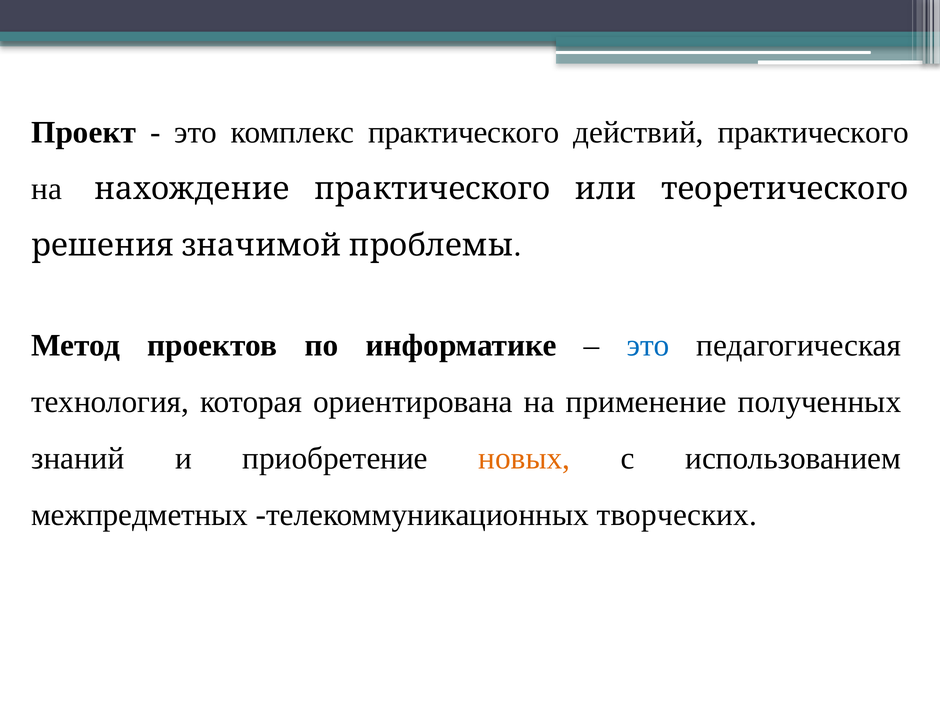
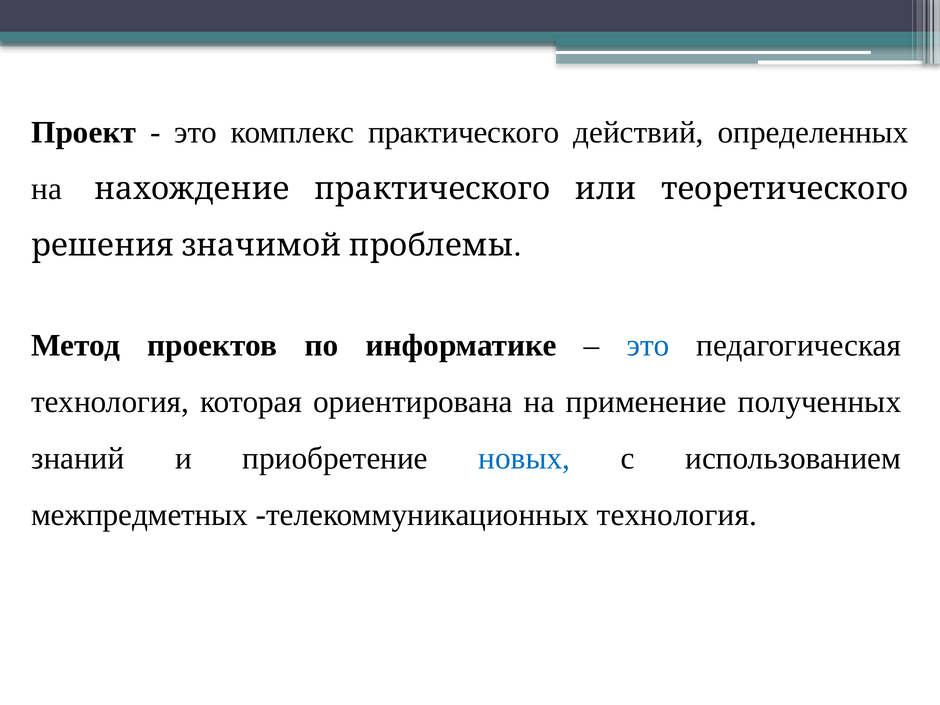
действий практического: практического -> определенных
новых colour: orange -> blue
телекоммуникационных творческих: творческих -> технология
